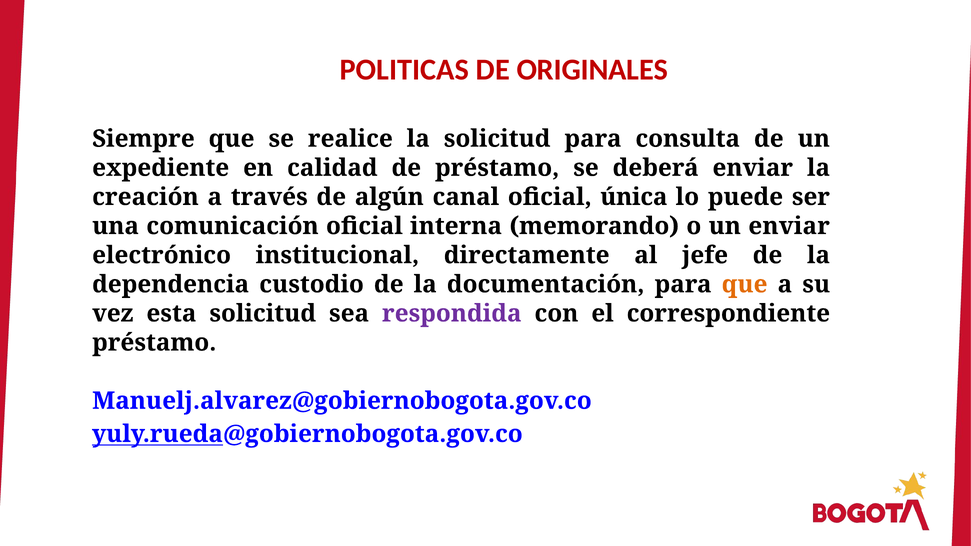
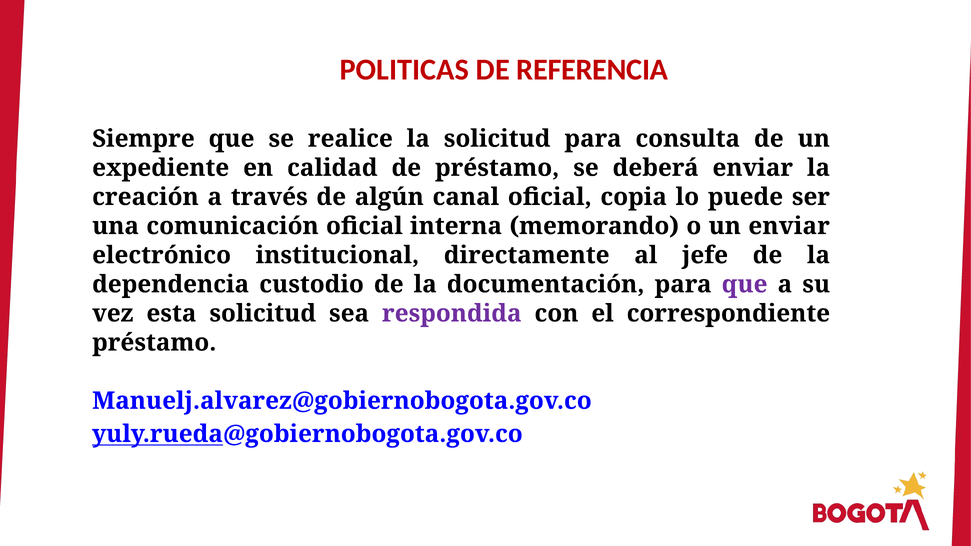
ORIGINALES: ORIGINALES -> REFERENCIA
única: única -> copia
que at (745, 284) colour: orange -> purple
